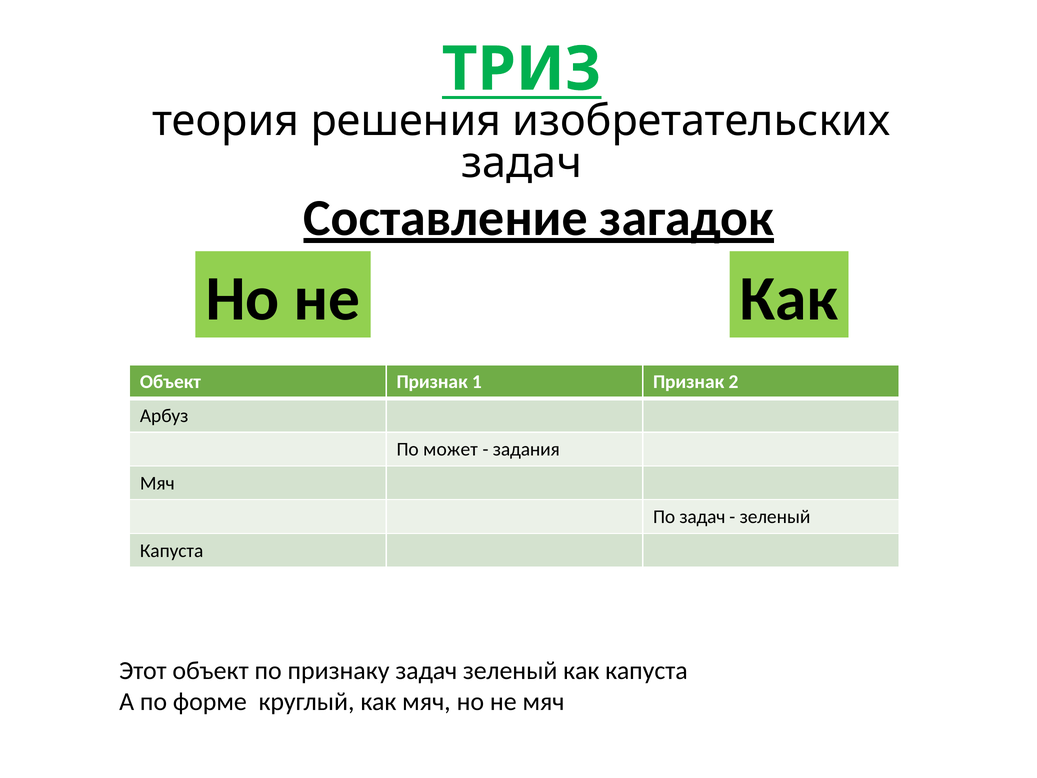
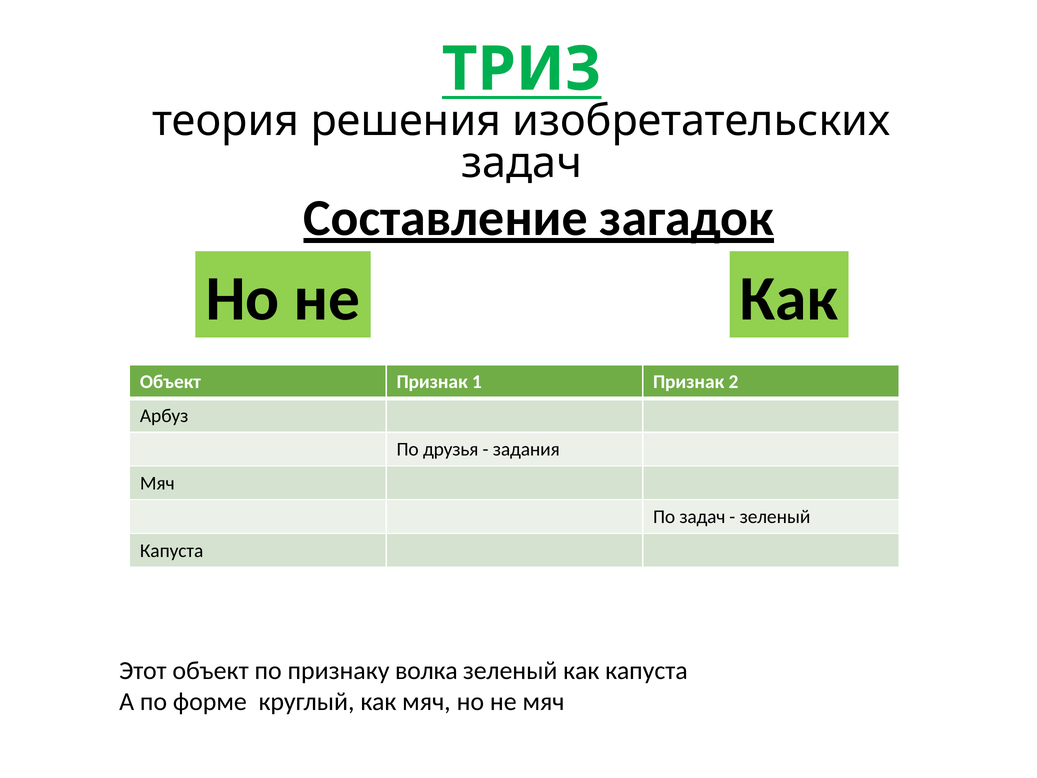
может: может -> друзья
признаку задач: задач -> волка
